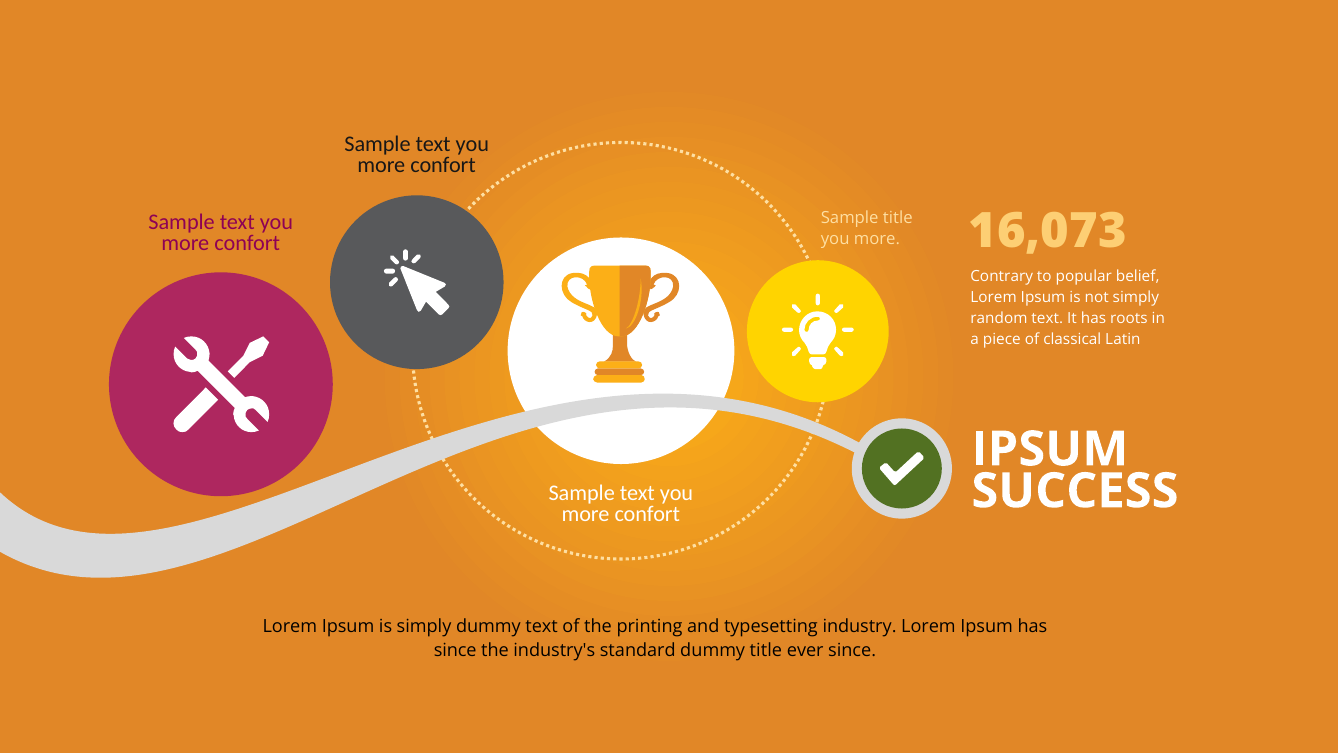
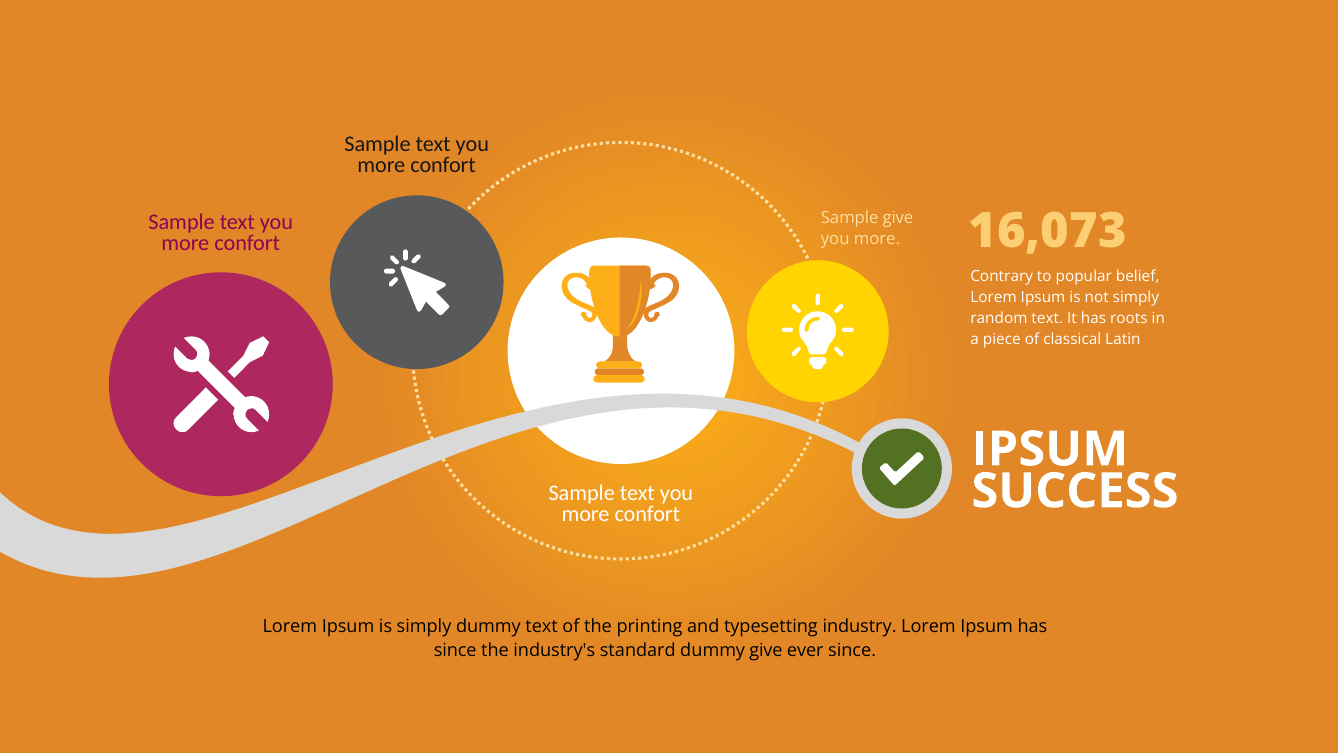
Sample title: title -> give
dummy title: title -> give
